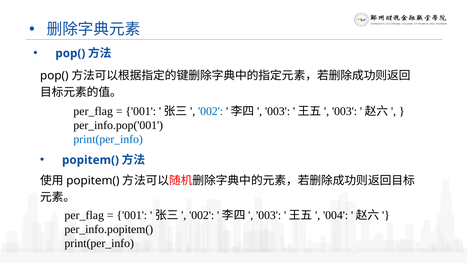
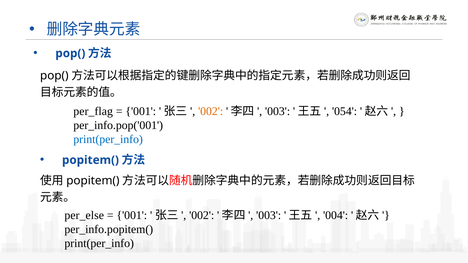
002 at (211, 111) colour: blue -> orange
003 at (345, 111): 003 -> 054
per_flag at (84, 215): per_flag -> per_else
